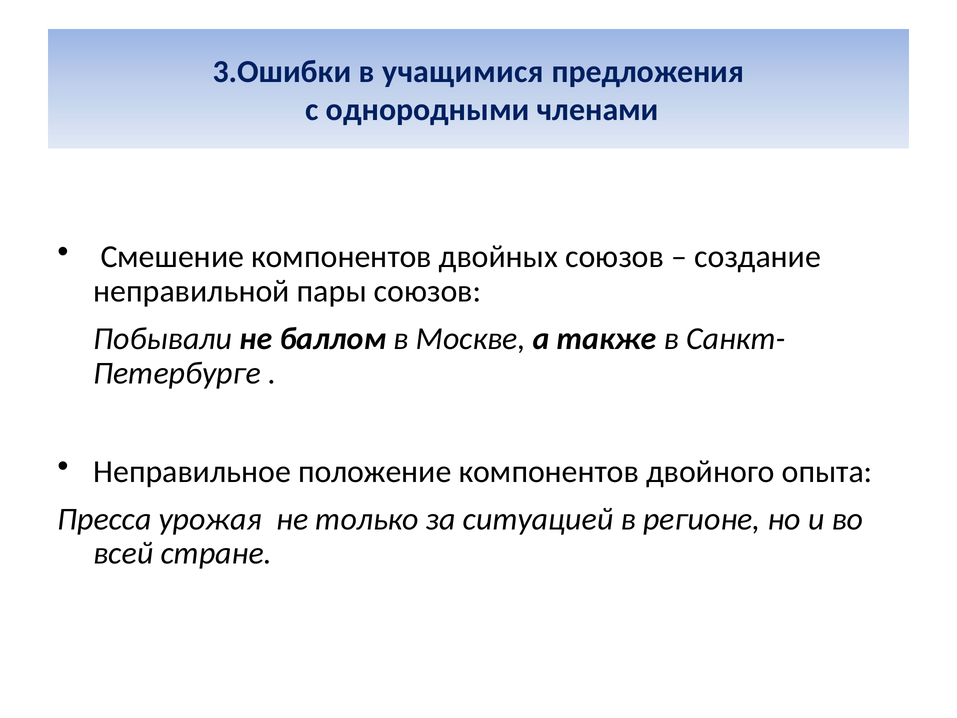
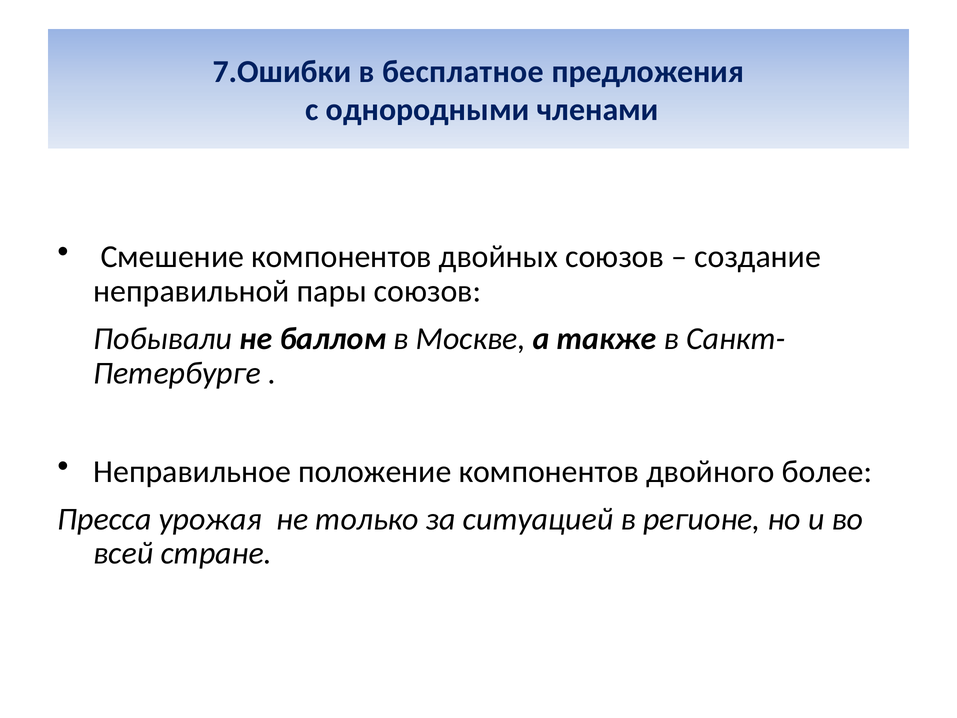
3.Ошибки: 3.Ошибки -> 7.Ошибки
учащимися: учащимися -> бесплатное
опыта: опыта -> более
